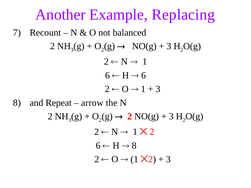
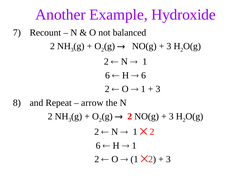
Replacing: Replacing -> Hydroxide
8 at (134, 146): 8 -> 1
